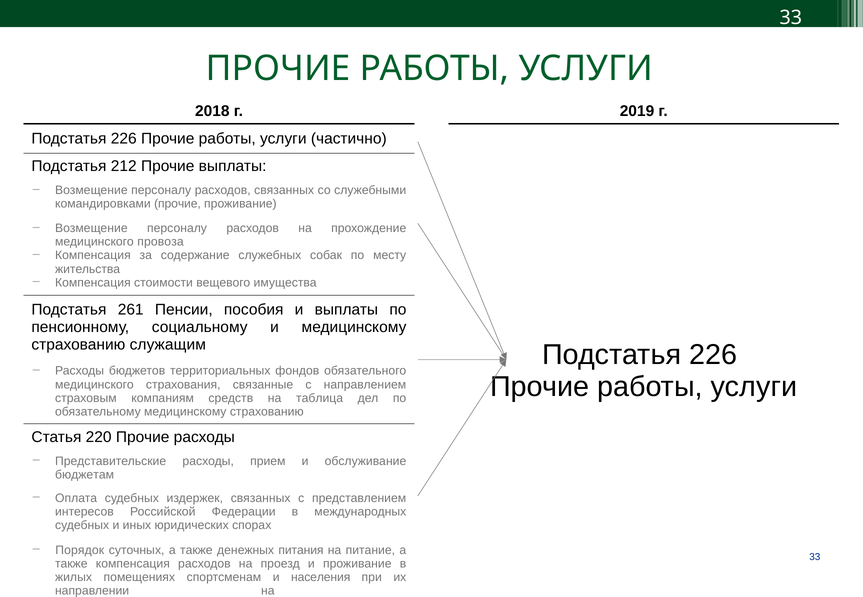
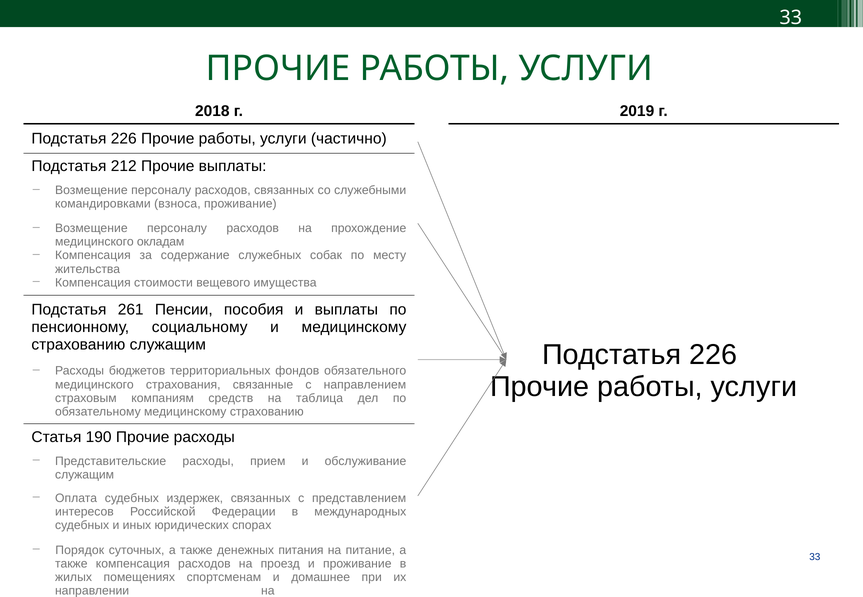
командировками прочие: прочие -> взноса
провоза: провоза -> окладам
220: 220 -> 190
бюджетам at (85, 475): бюджетам -> служащим
населения: населения -> домашнее
